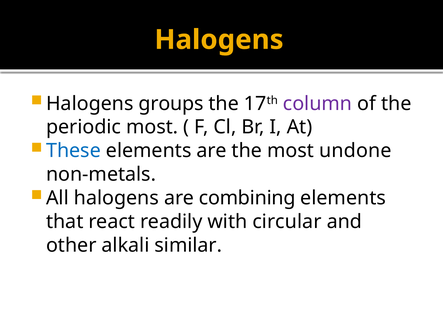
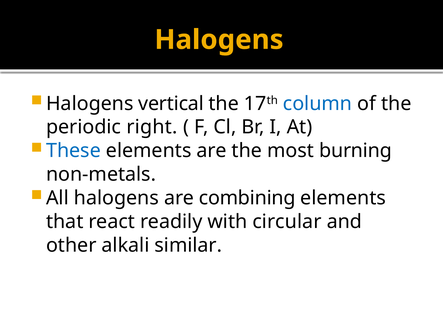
groups: groups -> vertical
column colour: purple -> blue
periodic most: most -> right
undone: undone -> burning
